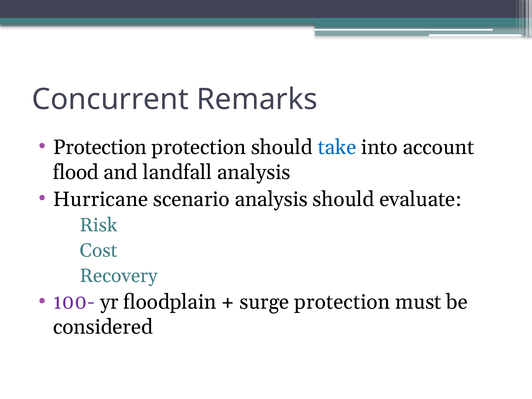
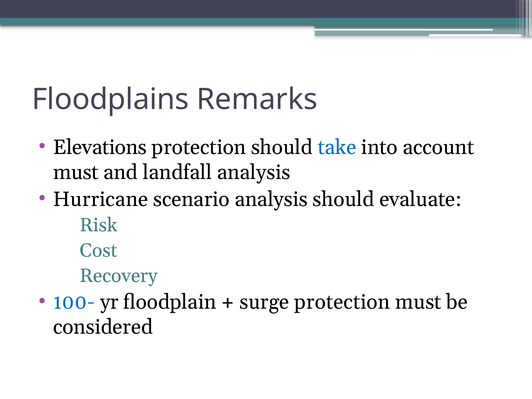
Concurrent: Concurrent -> Floodplains
Protection at (100, 147): Protection -> Elevations
flood at (76, 172): flood -> must
100- colour: purple -> blue
